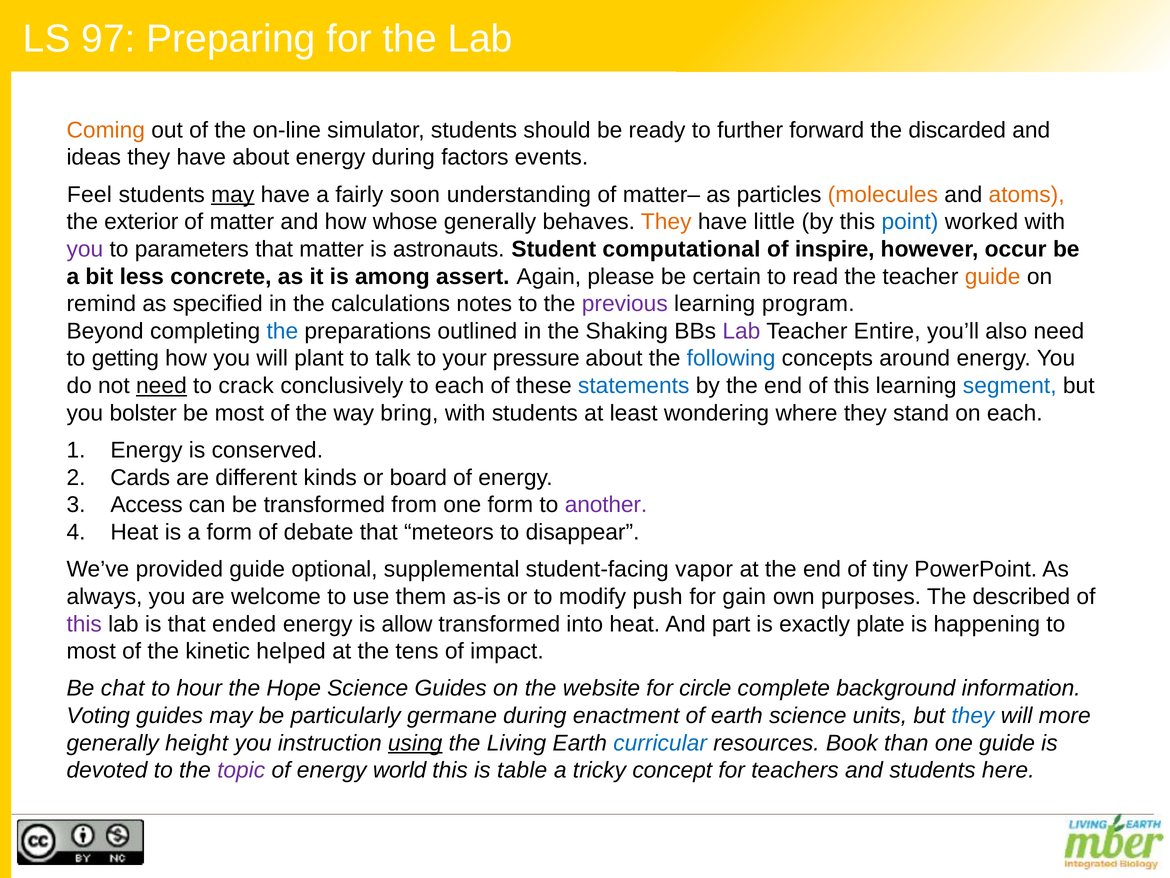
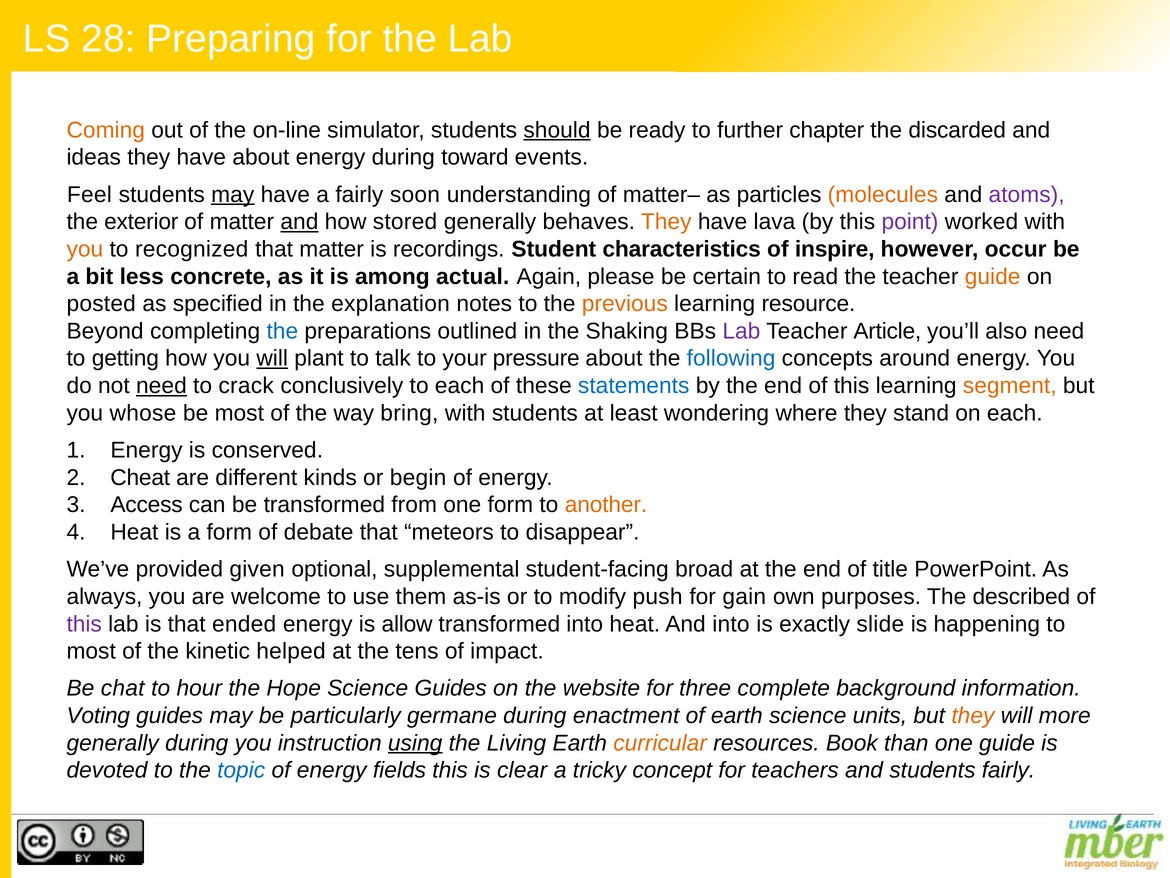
97: 97 -> 28
should underline: none -> present
forward: forward -> chapter
factors: factors -> toward
atoms colour: orange -> purple
and at (299, 222) underline: none -> present
whose: whose -> stored
little: little -> lava
point colour: blue -> purple
you at (85, 249) colour: purple -> orange
parameters: parameters -> recognized
astronauts: astronauts -> recordings
computational: computational -> characteristics
assert: assert -> actual
remind: remind -> posted
calculations: calculations -> explanation
previous colour: purple -> orange
program: program -> resource
Entire: Entire -> Article
will at (272, 358) underline: none -> present
segment colour: blue -> orange
bolster: bolster -> whose
Cards: Cards -> Cheat
board: board -> begin
another colour: purple -> orange
provided guide: guide -> given
vapor: vapor -> broad
tiny: tiny -> title
And part: part -> into
plate: plate -> slide
circle: circle -> three
they at (973, 715) colour: blue -> orange
generally height: height -> during
curricular colour: blue -> orange
topic colour: purple -> blue
world: world -> fields
table: table -> clear
students here: here -> fairly
